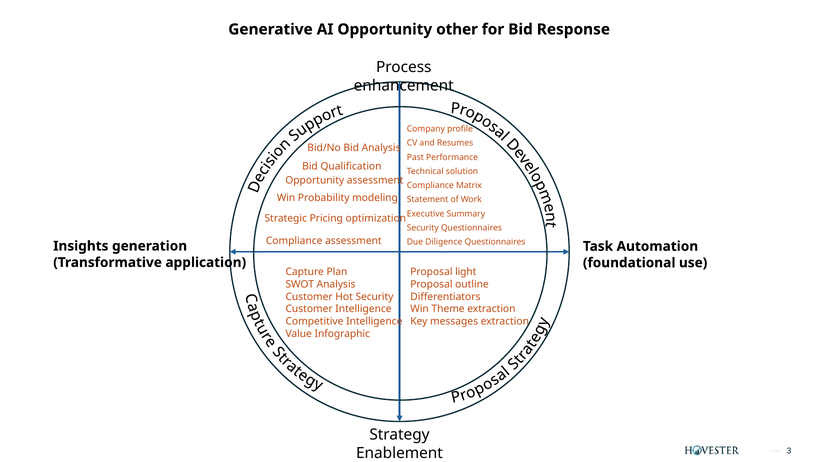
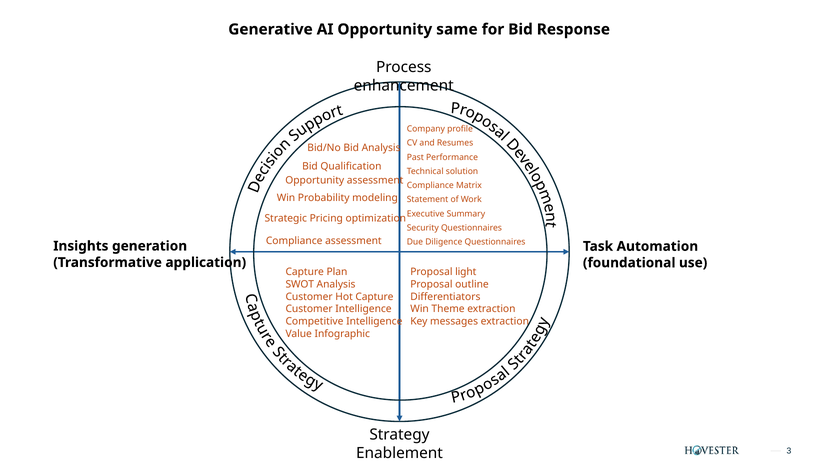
other: other -> same
Hot Security: Security -> Capture
